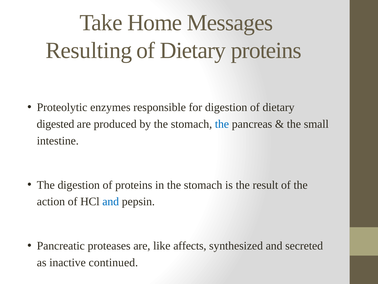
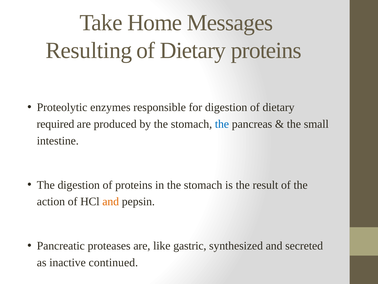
digested: digested -> required
and at (111, 201) colour: blue -> orange
affects: affects -> gastric
